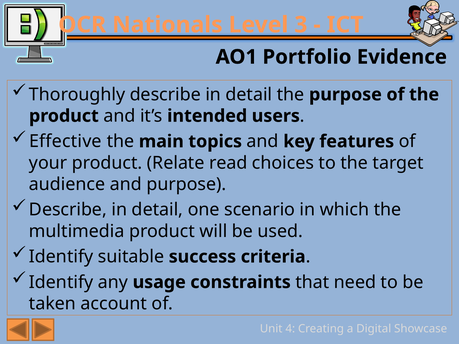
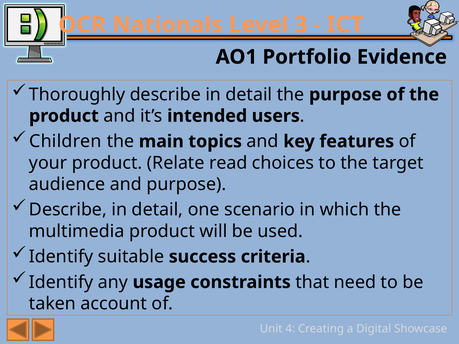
Effective: Effective -> Children
